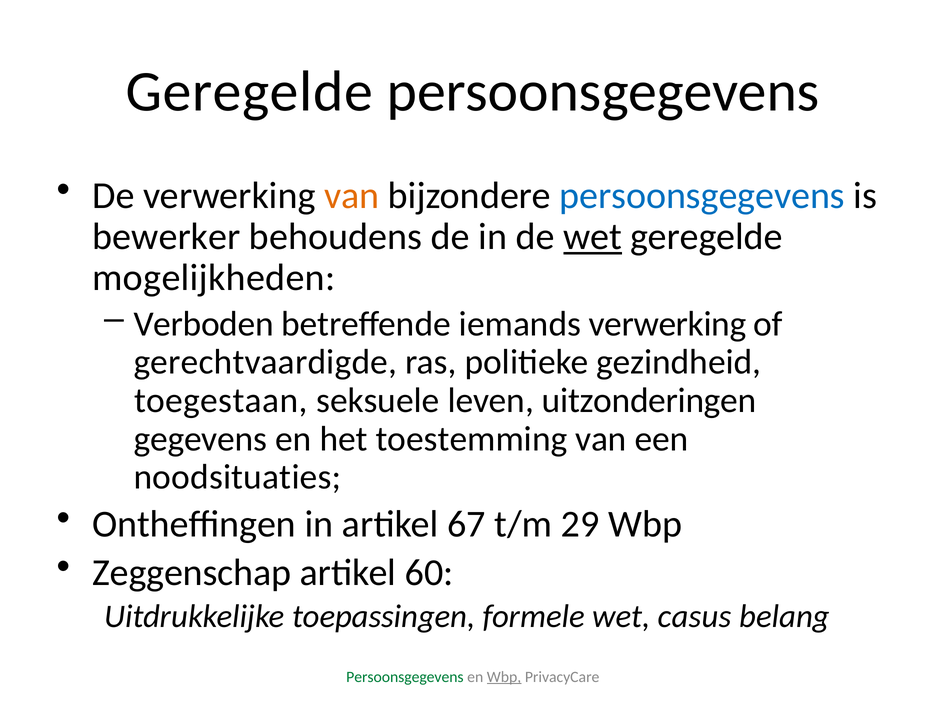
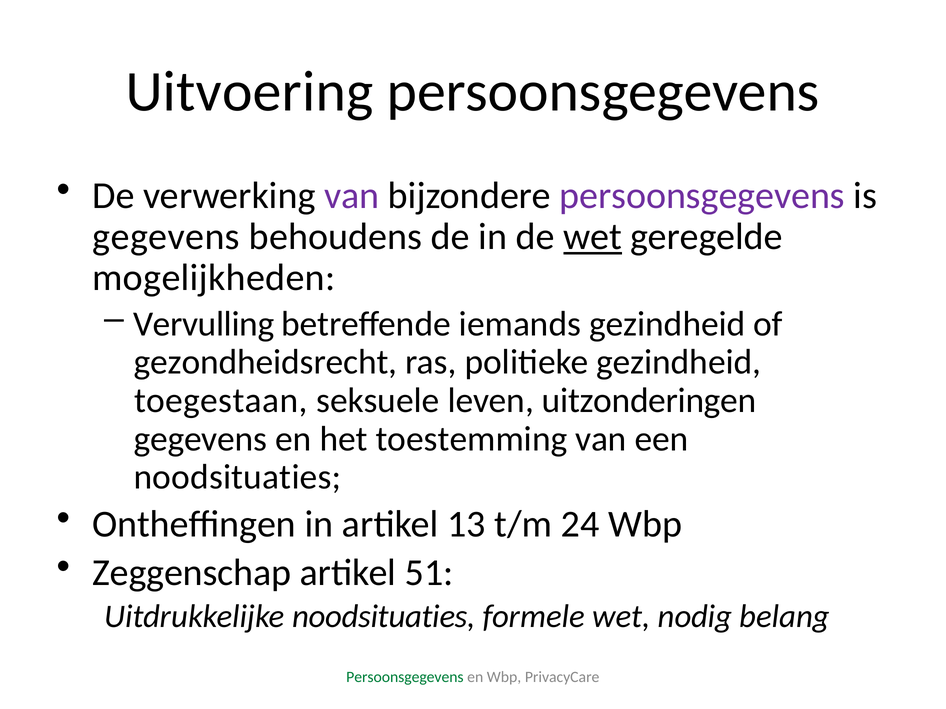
Geregelde at (249, 92): Geregelde -> Uitvoering
van at (352, 196) colour: orange -> purple
persoonsgegevens at (702, 196) colour: blue -> purple
bewerker at (166, 237): bewerker -> gegevens
Verboden: Verboden -> Vervulling
iemands verwerking: verwerking -> gezindheid
gerechtvaardigde: gerechtvaardigde -> gezondheidsrecht
67: 67 -> 13
29: 29 -> 24
60: 60 -> 51
Uitdrukkelijke toepassingen: toepassingen -> noodsituaties
casus: casus -> nodig
Wbp at (504, 677) underline: present -> none
